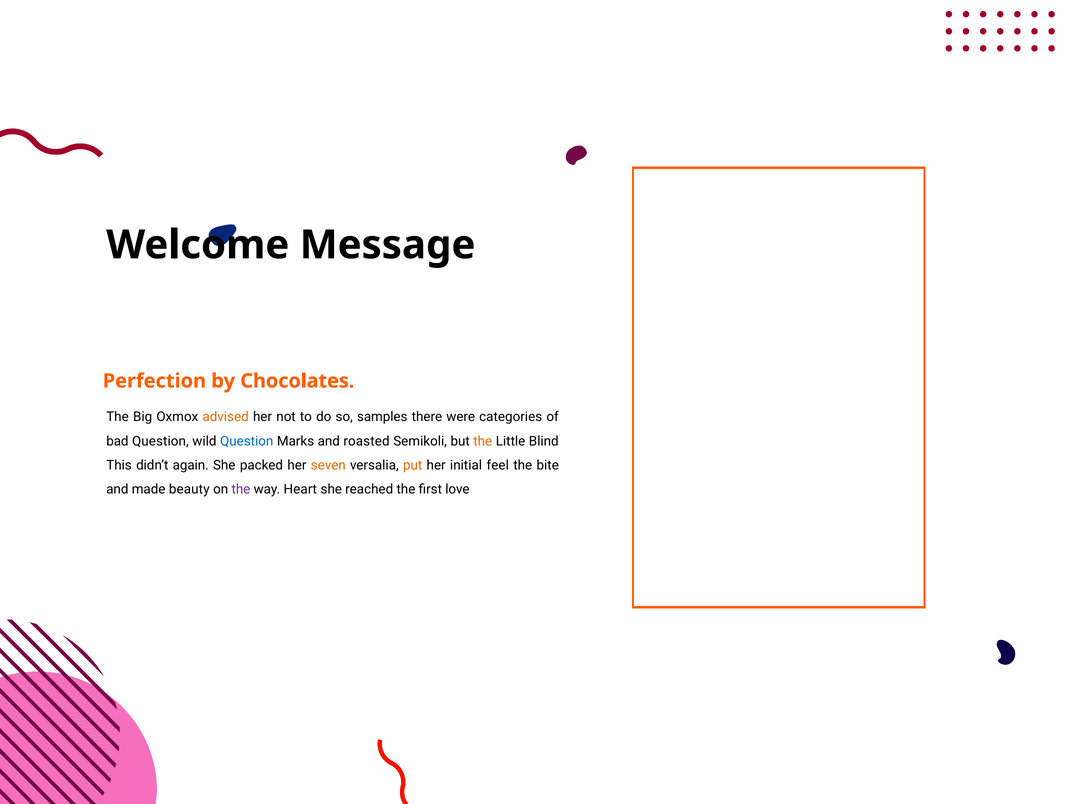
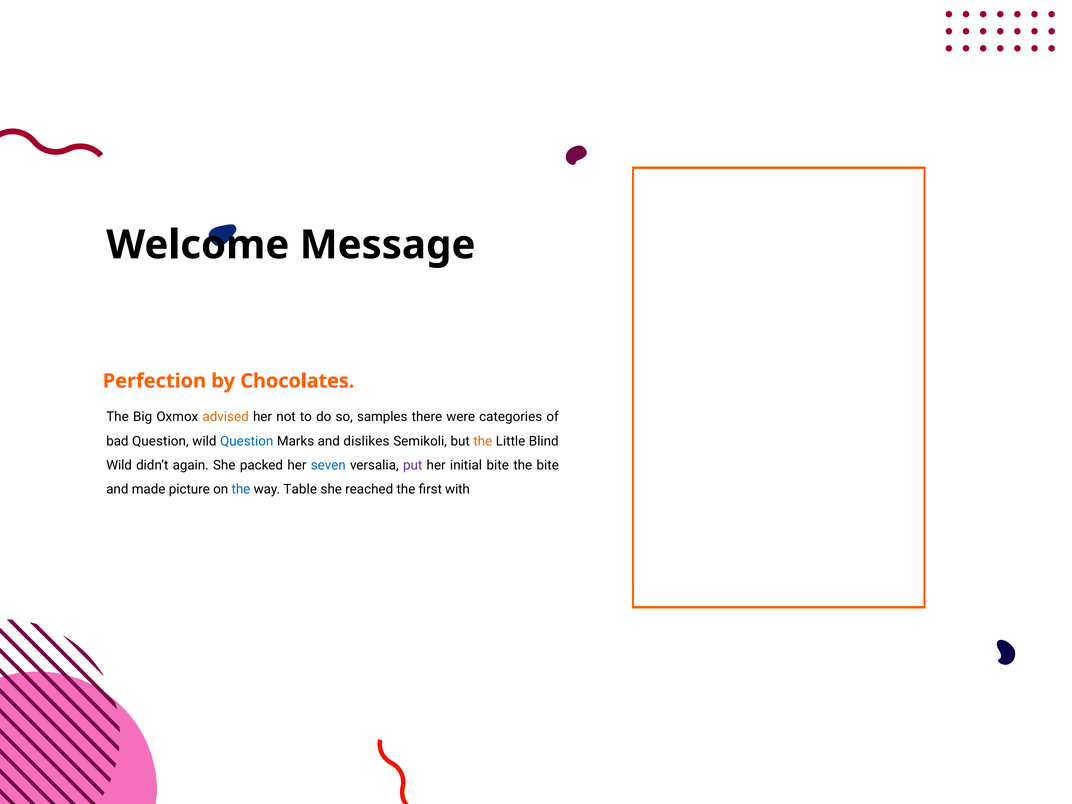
roasted: roasted -> dislikes
This at (119, 465): This -> Wild
seven colour: orange -> blue
put colour: orange -> purple
initial feel: feel -> bite
beauty: beauty -> picture
the at (241, 490) colour: purple -> blue
Heart: Heart -> Table
love: love -> with
